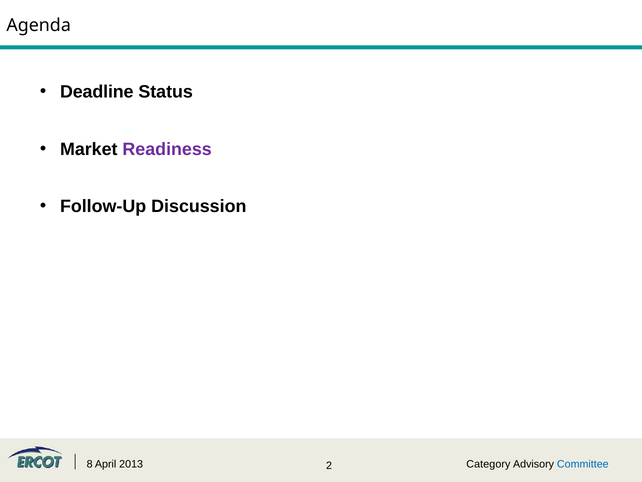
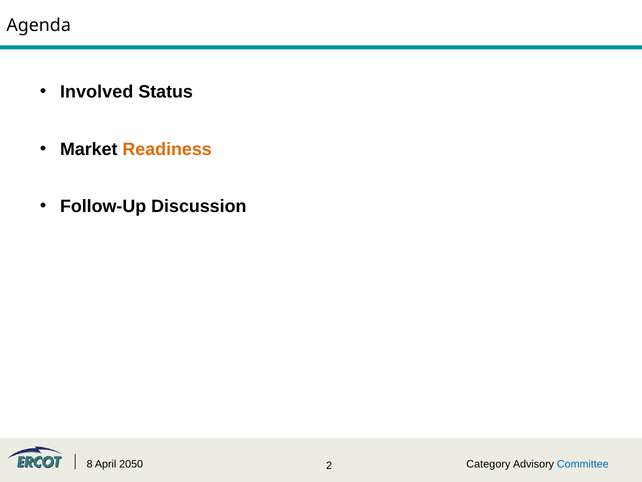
Deadline: Deadline -> Involved
Readiness colour: purple -> orange
2013: 2013 -> 2050
